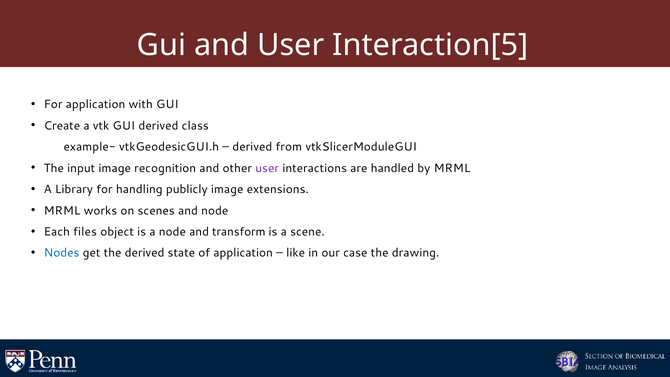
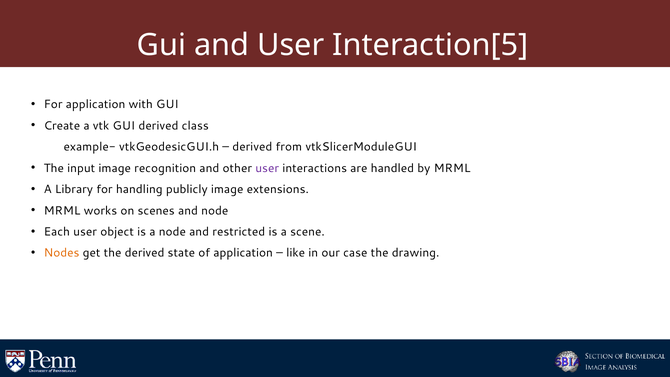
Each files: files -> user
transform: transform -> restricted
Nodes colour: blue -> orange
